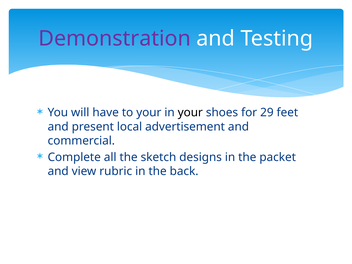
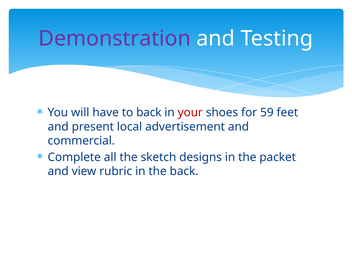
to your: your -> back
your at (190, 113) colour: black -> red
29: 29 -> 59
